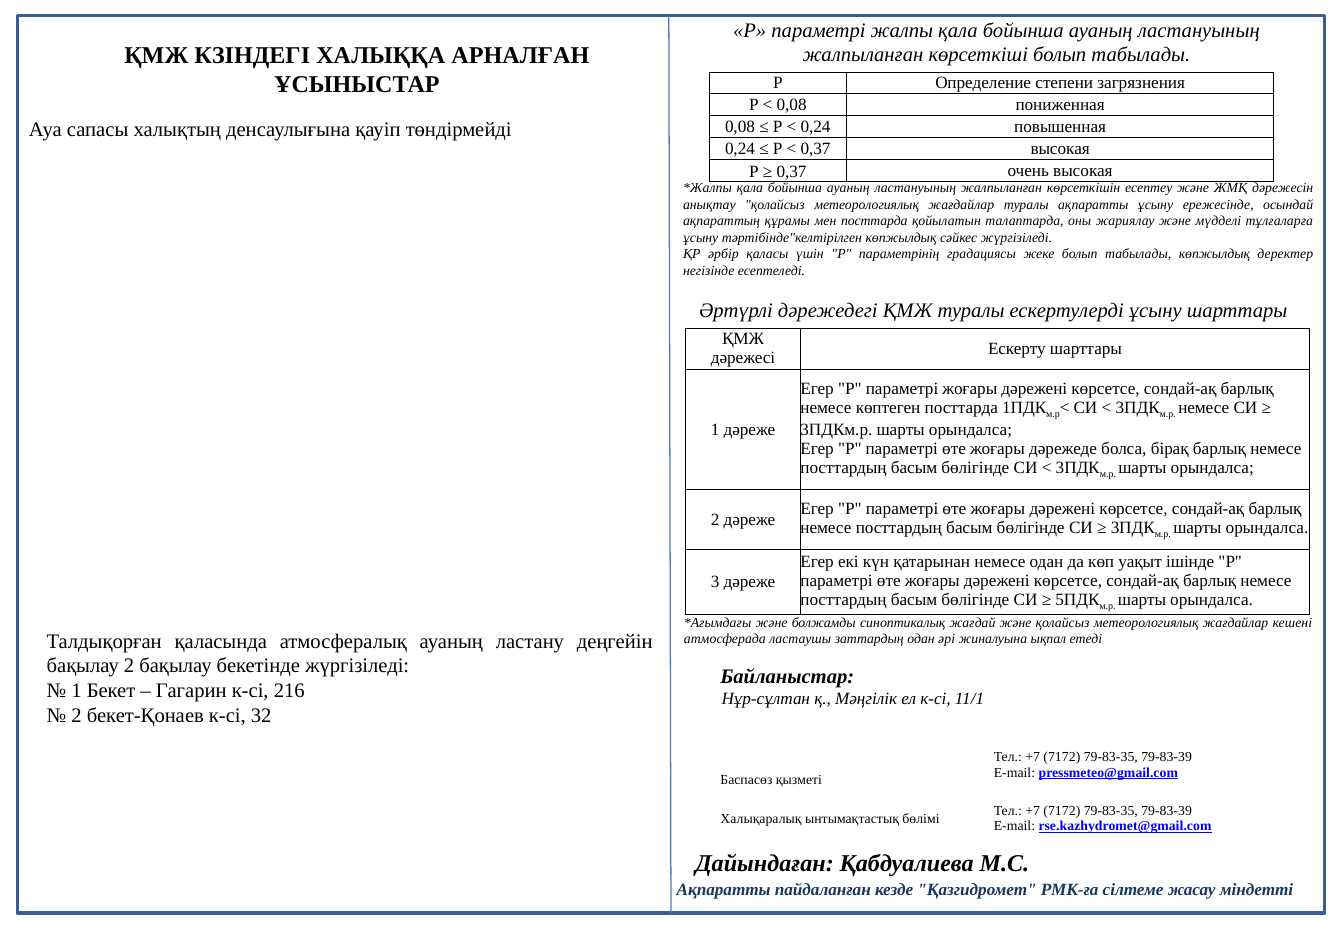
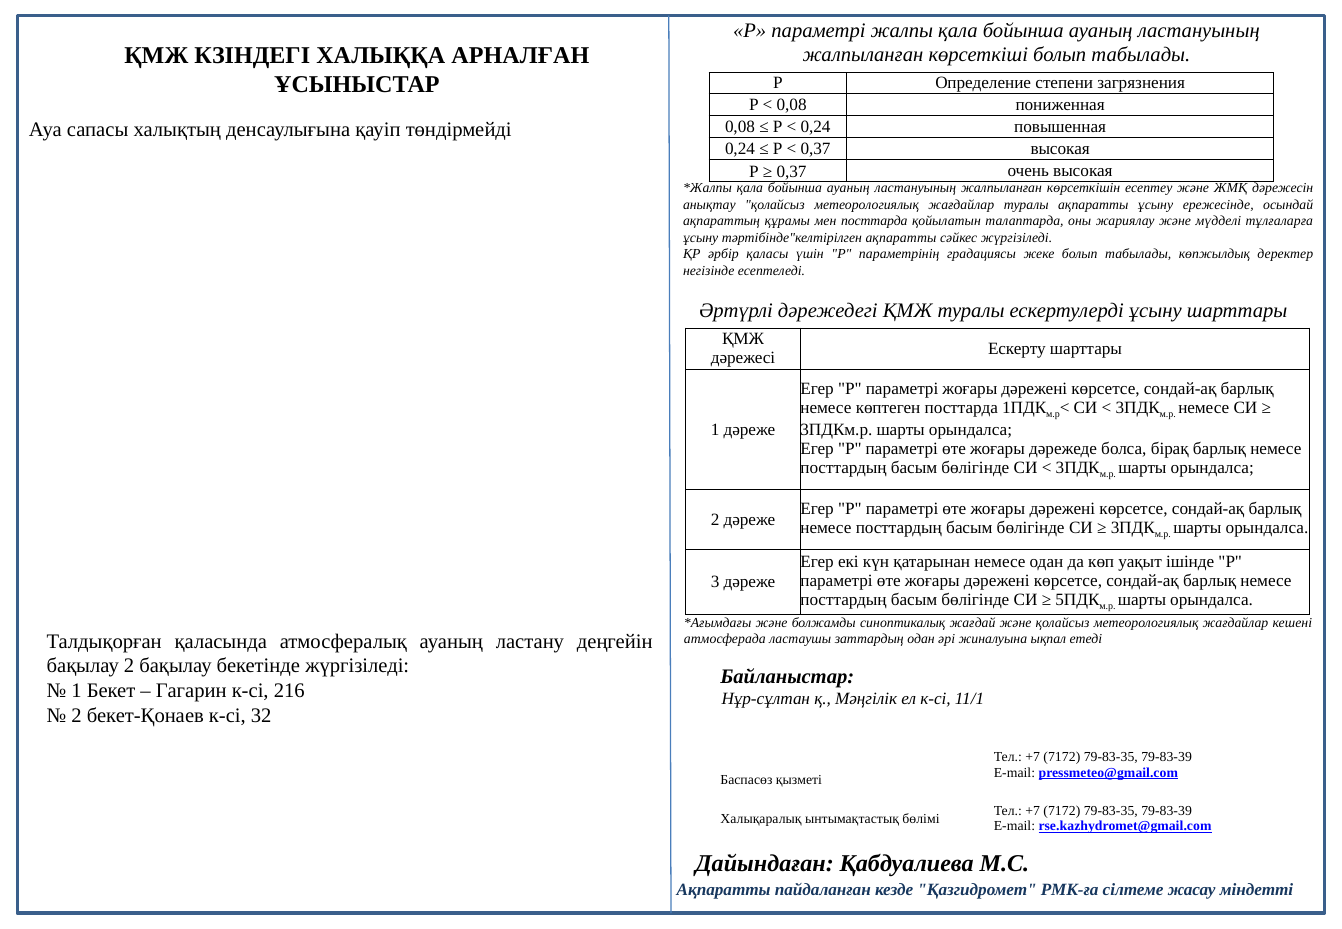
тәртібінде"келтірілген көпжылдық: көпжылдық -> ақпаратты
